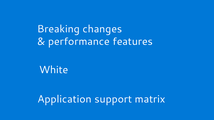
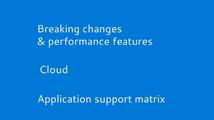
White: White -> Cloud
